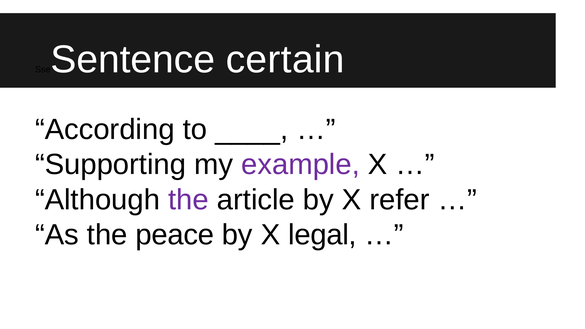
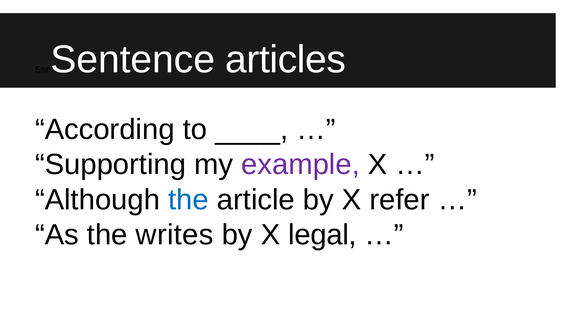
certain: certain -> articles
the at (188, 200) colour: purple -> blue
peace: peace -> writes
